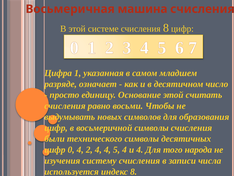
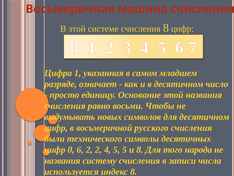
этой считать: считать -> названия
для образования: образования -> десятичном
символы at (152, 127): символы -> русского
0 4: 4 -> 6
2 4: 4 -> 2
5 4: 4 -> 5
и 4: 4 -> 8
изучения at (62, 160): изучения -> названия
